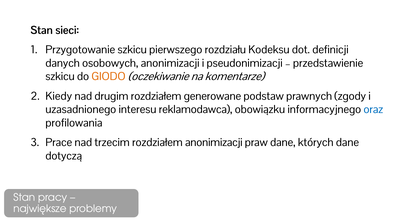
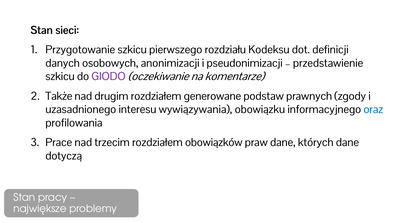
GIODO colour: orange -> purple
Kiedy: Kiedy -> Także
reklamodawca: reklamodawca -> wywiązywania
rozdziałem anonimizacji: anonimizacji -> obowiązków
